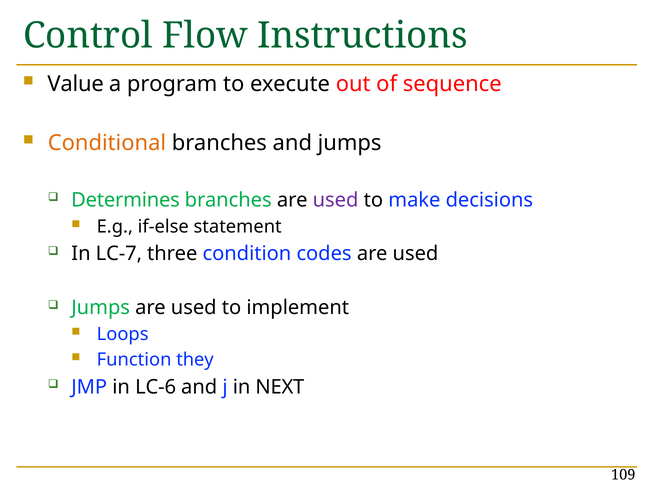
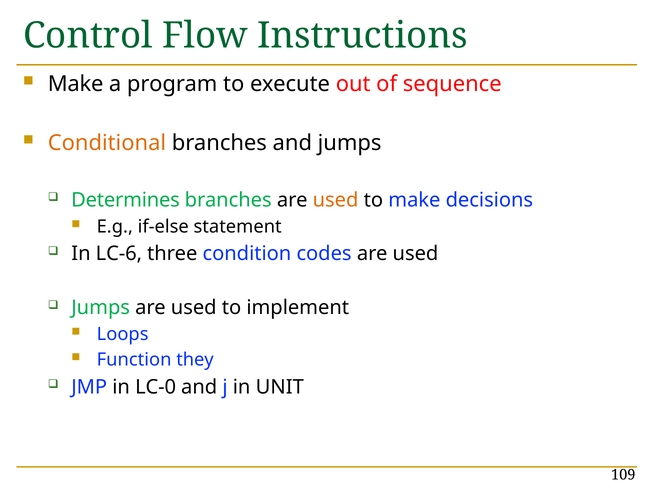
Value at (76, 84): Value -> Make
used at (336, 200) colour: purple -> orange
LC-7: LC-7 -> LC-6
LC-6: LC-6 -> LC-0
NEXT: NEXT -> UNIT
